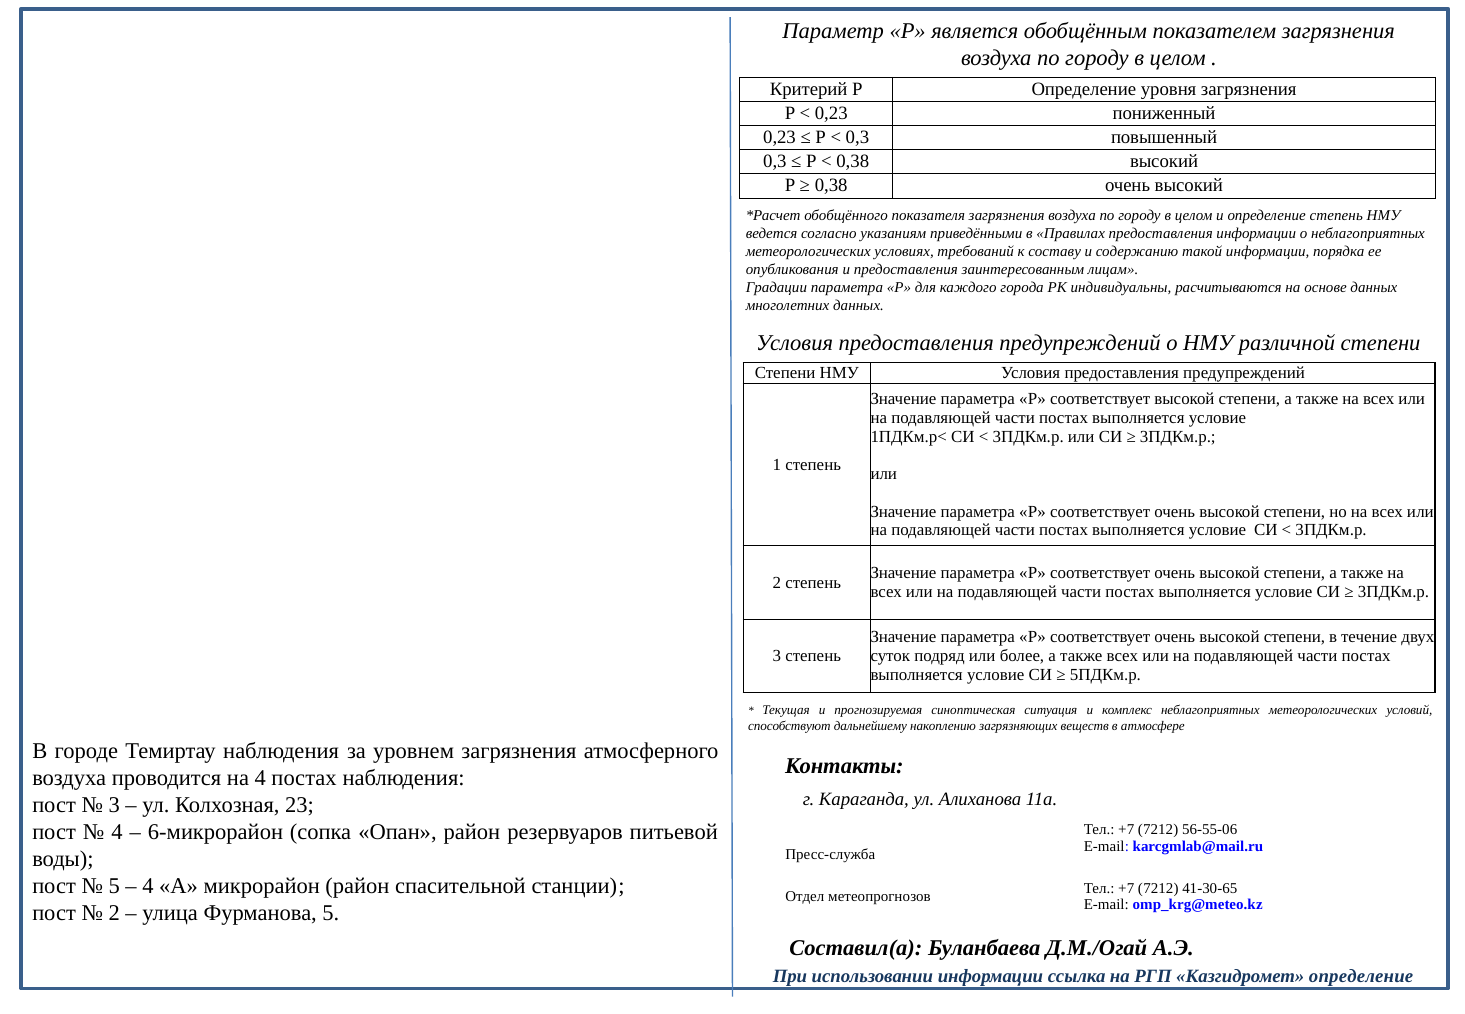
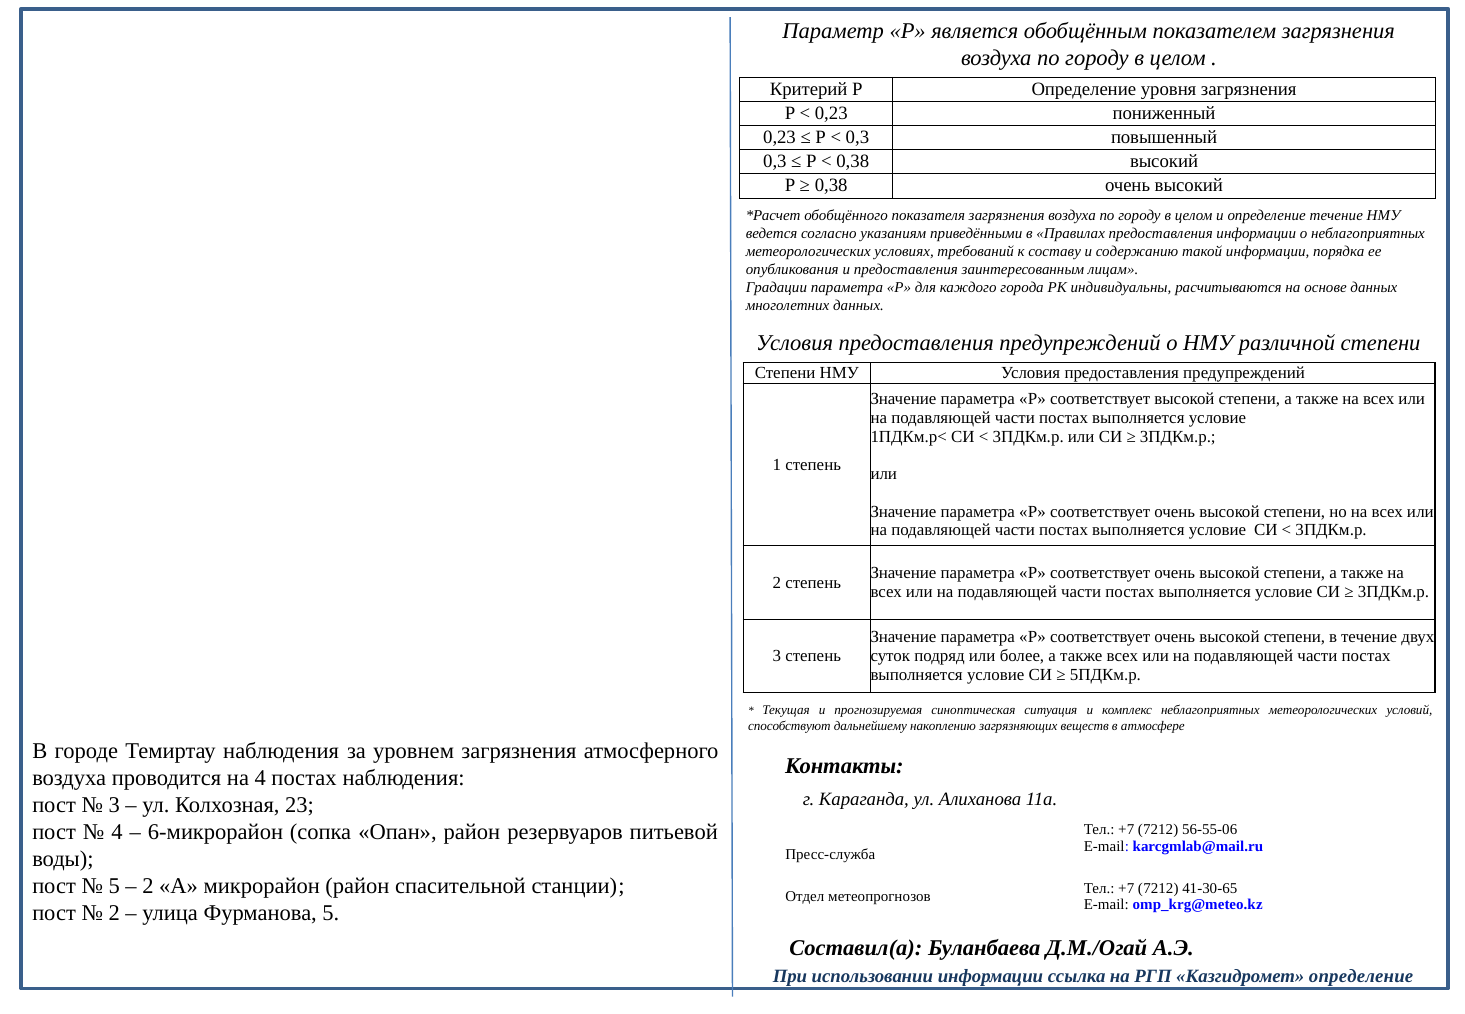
определение степень: степень -> течение
4 at (148, 887): 4 -> 2
